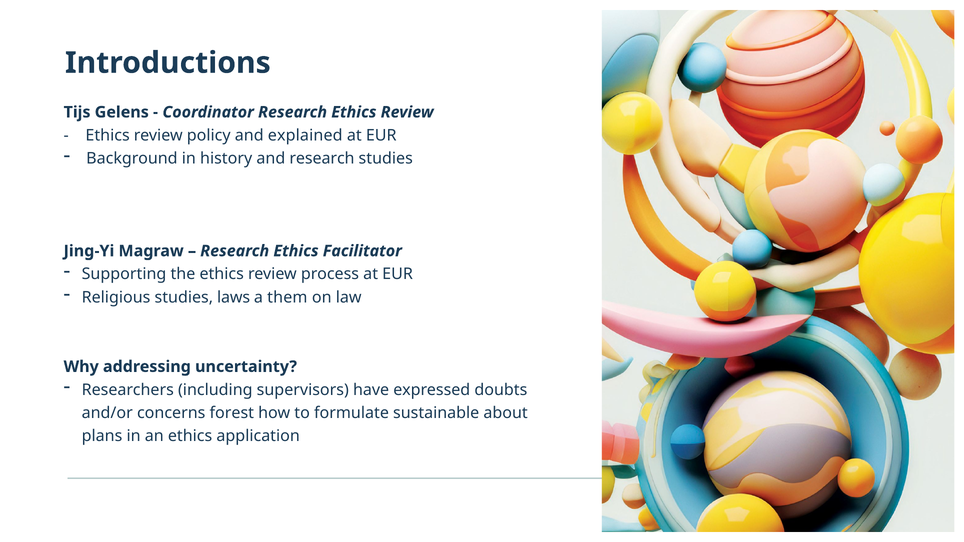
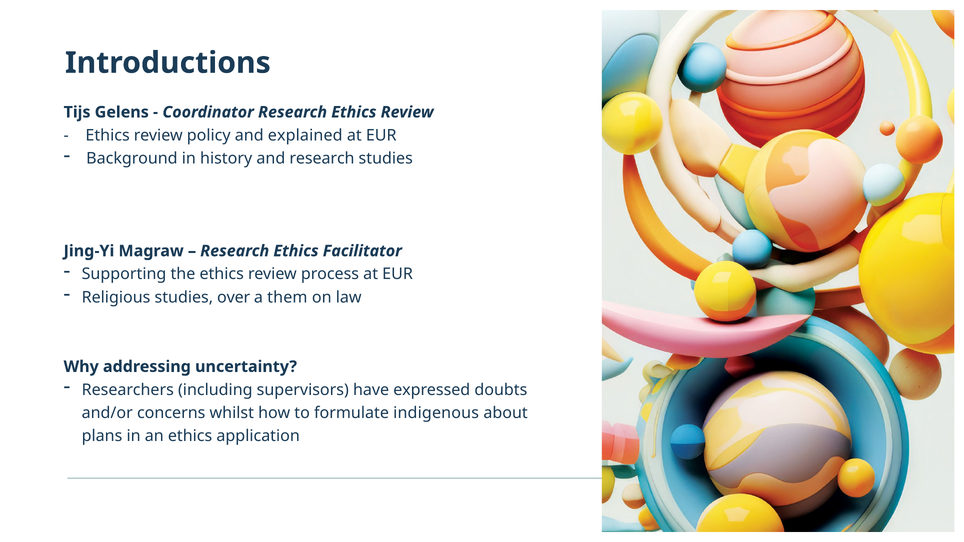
laws: laws -> over
forest: forest -> whilst
sustainable: sustainable -> indigenous
